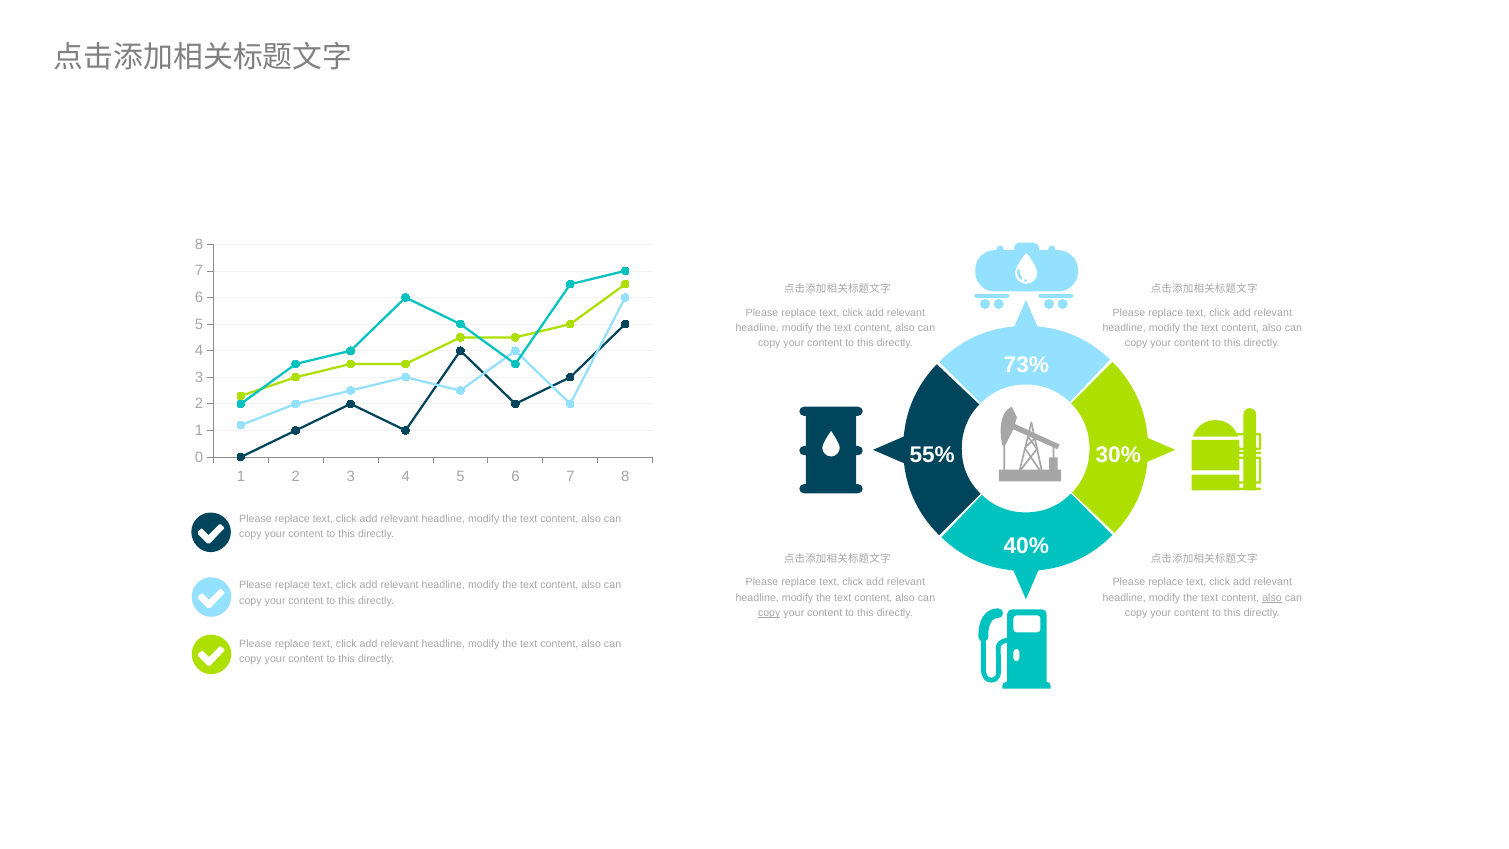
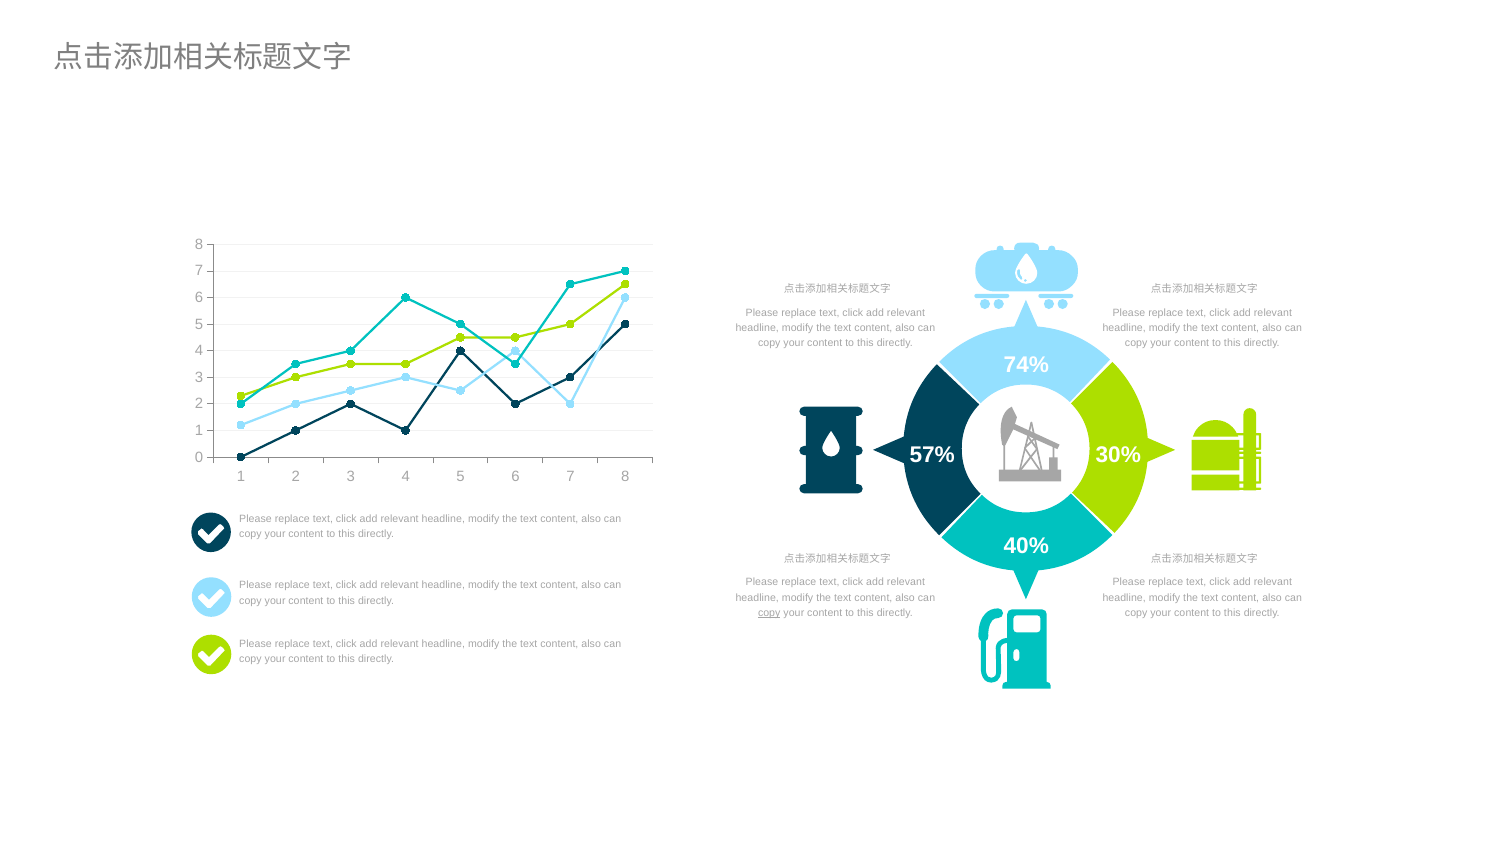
73%: 73% -> 74%
55%: 55% -> 57%
also at (1272, 598) underline: present -> none
